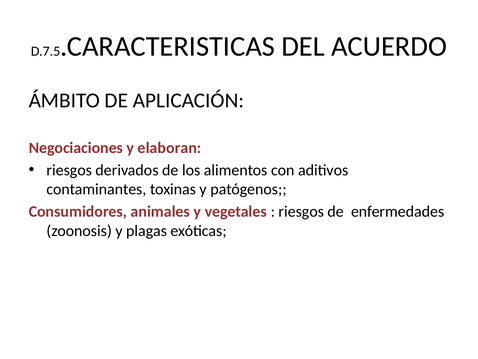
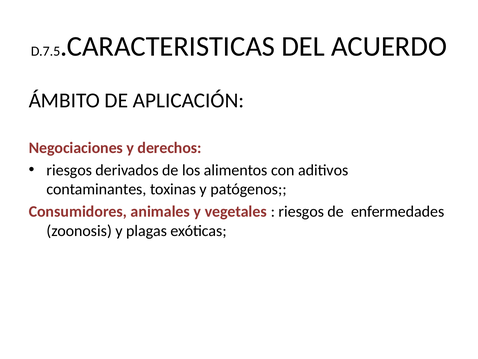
elaboran: elaboran -> derechos
